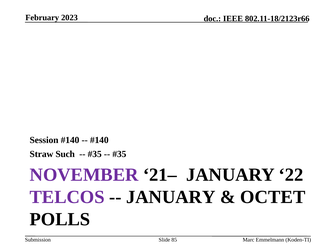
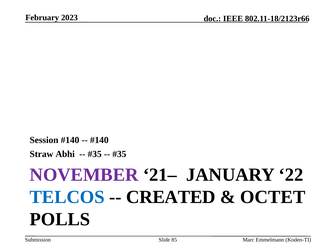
Such: Such -> Abhi
TELCOS colour: purple -> blue
JANUARY at (171, 197): JANUARY -> CREATED
